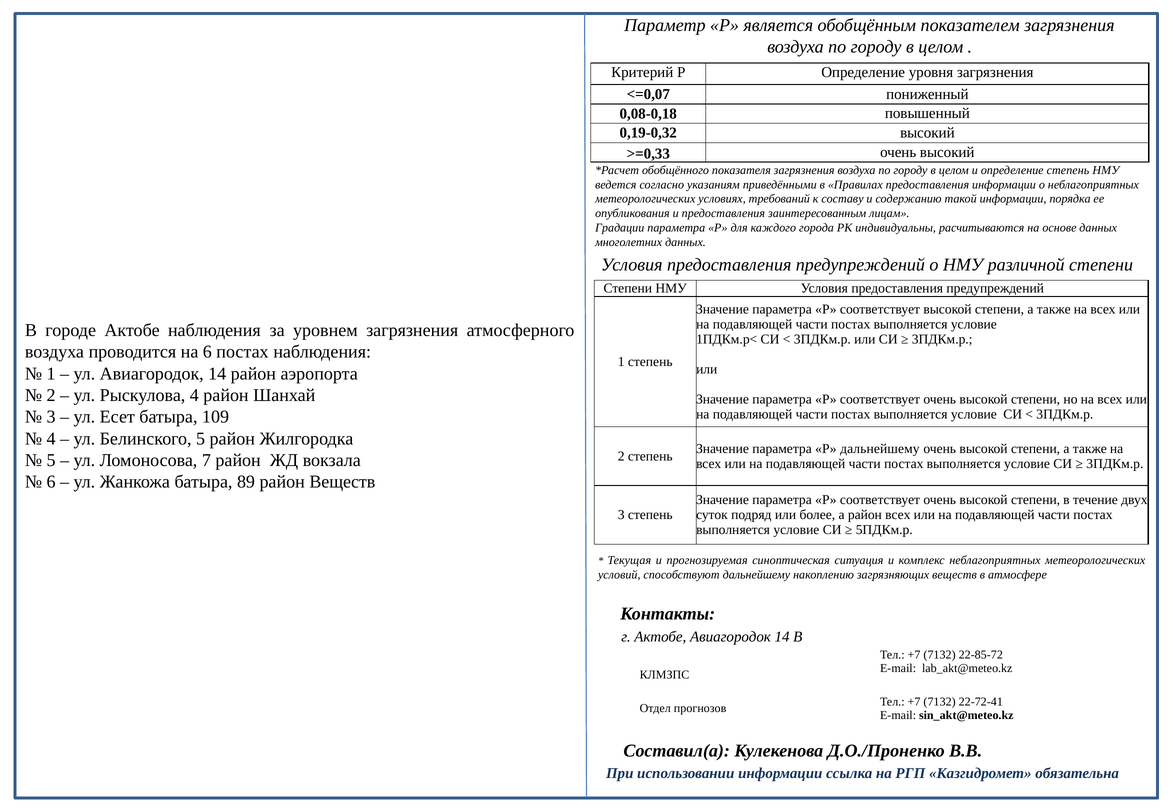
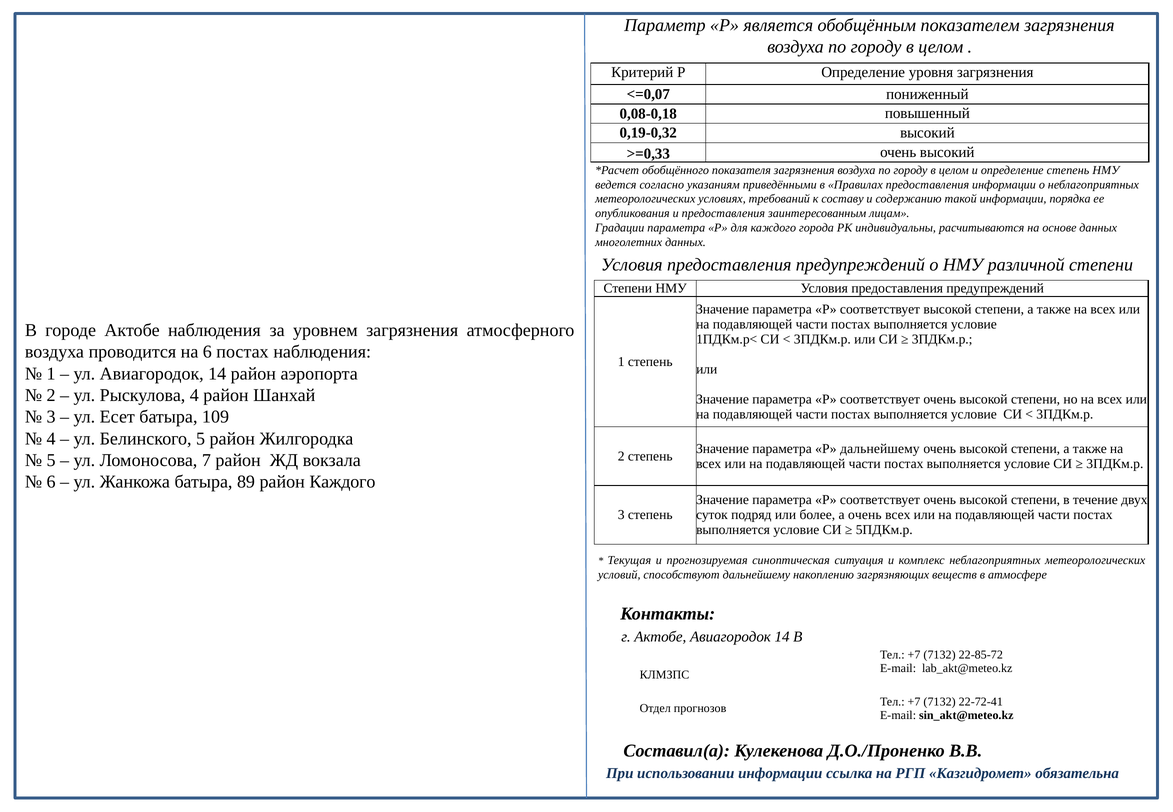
район Веществ: Веществ -> Каждого
а район: район -> очень
